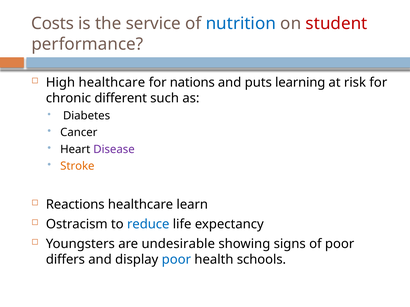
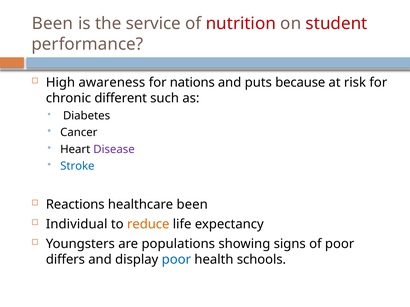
Costs at (53, 24): Costs -> Been
nutrition colour: blue -> red
High healthcare: healthcare -> awareness
learning: learning -> because
Stroke colour: orange -> blue
healthcare learn: learn -> been
Ostracism: Ostracism -> Individual
reduce colour: blue -> orange
undesirable: undesirable -> populations
